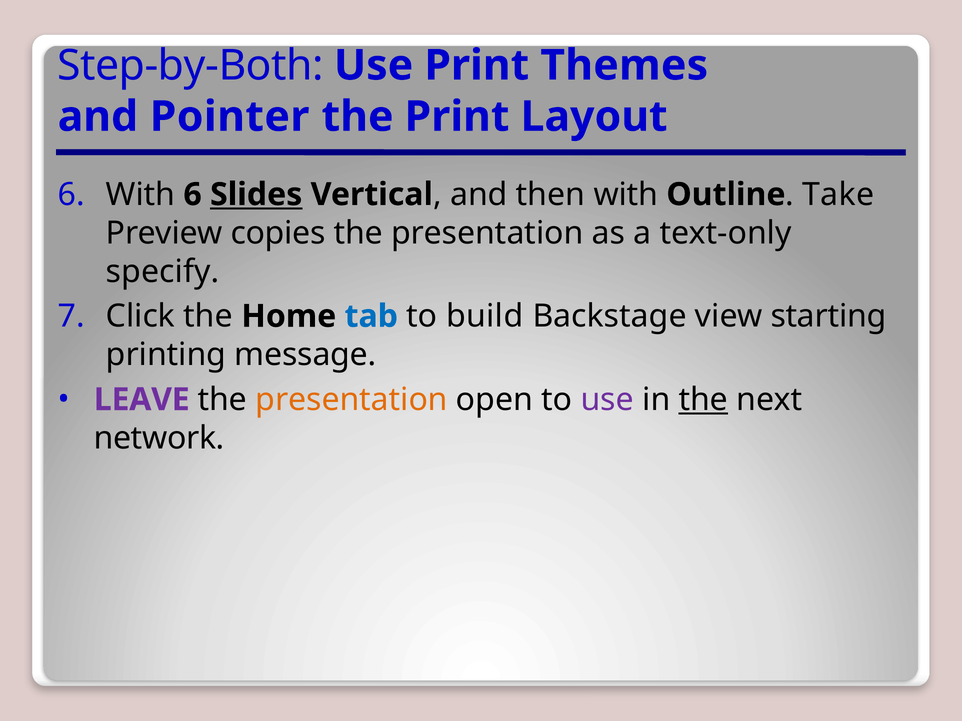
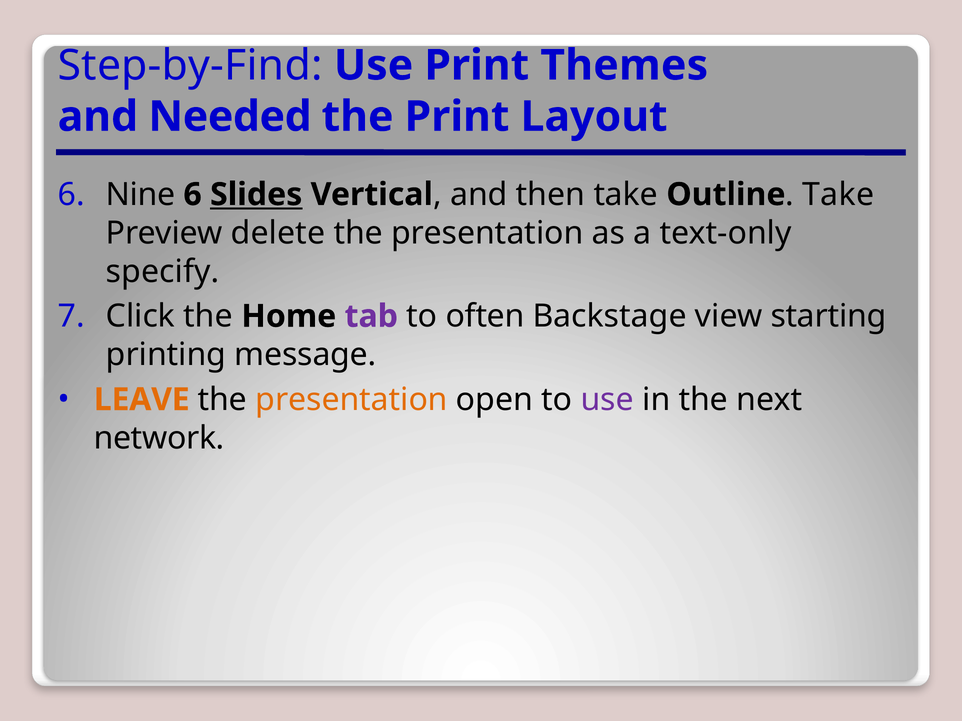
Step-by-Both: Step-by-Both -> Step-by-Find
Pointer: Pointer -> Needed
6 With: With -> Nine
then with: with -> take
copies: copies -> delete
tab colour: blue -> purple
build: build -> often
LEAVE colour: purple -> orange
the at (703, 400) underline: present -> none
